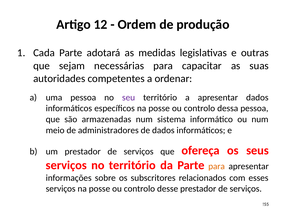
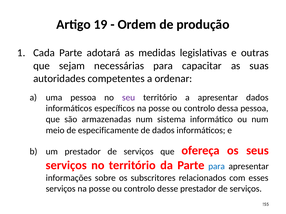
12: 12 -> 19
administradores: administradores -> especificamente
para at (217, 167) colour: orange -> blue
